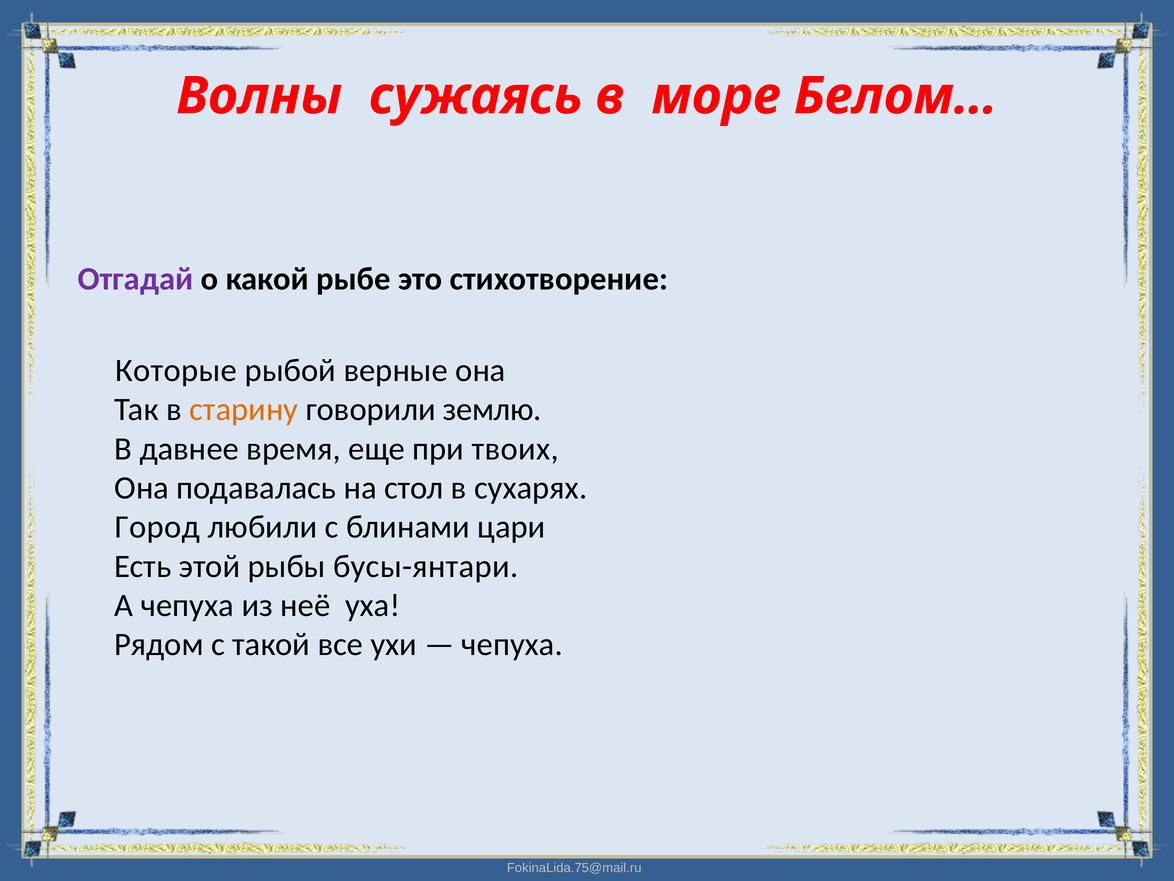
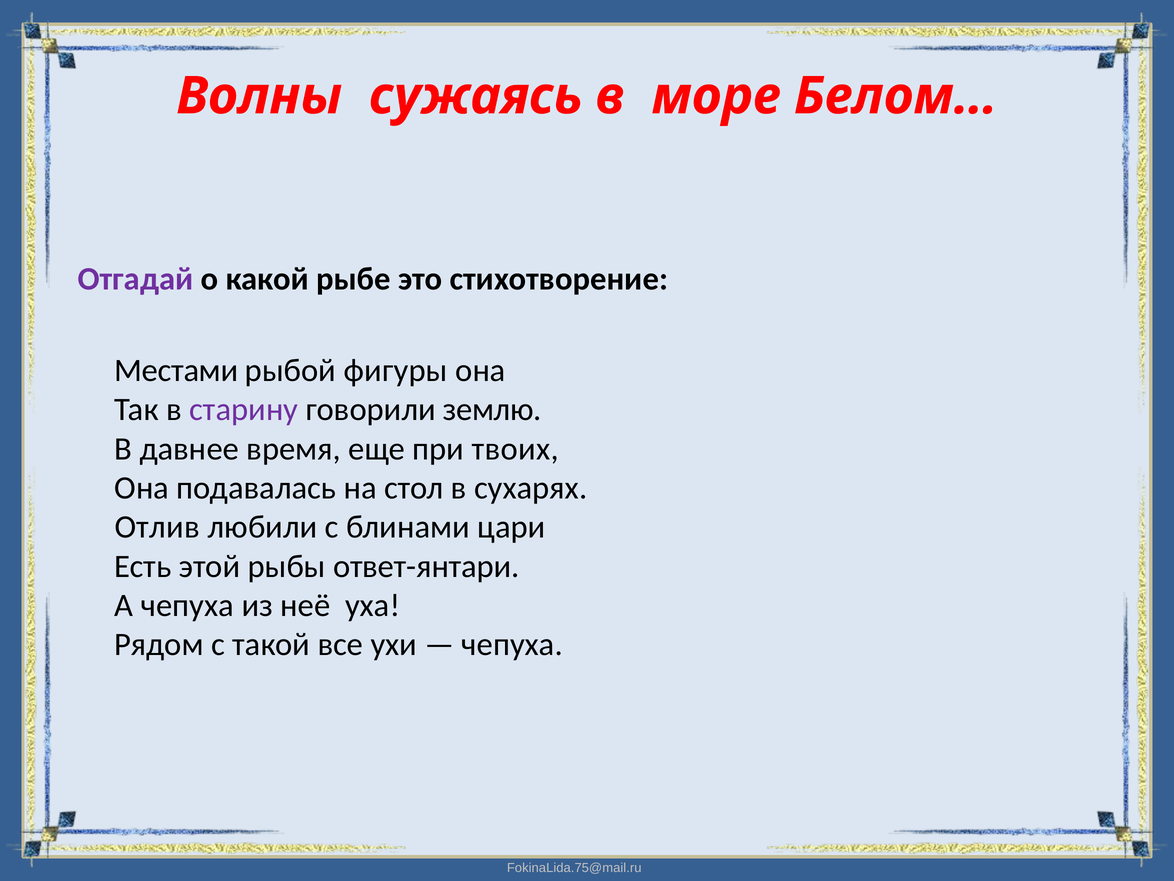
Которые: Которые -> Местами
верные: верные -> фигуры
старину colour: orange -> purple
Город: Город -> Отлив
бусы-янтари: бусы-янтари -> ответ-янтари
